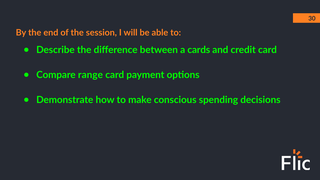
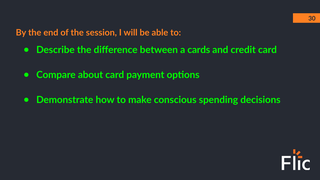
range: range -> about
